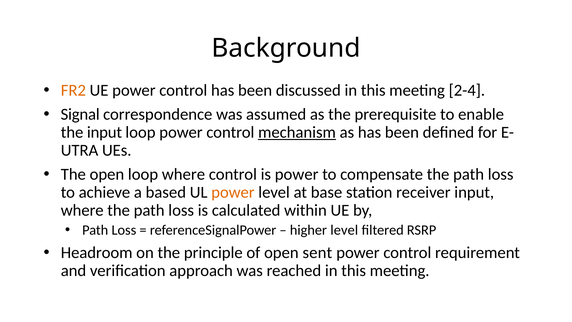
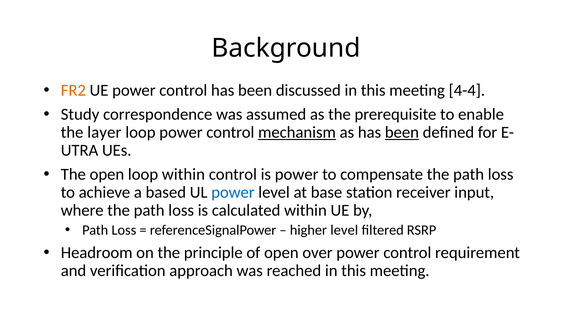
2-4: 2-4 -> 4-4
Signal: Signal -> Study
the input: input -> layer
been at (402, 132) underline: none -> present
loop where: where -> within
power at (233, 192) colour: orange -> blue
sent: sent -> over
